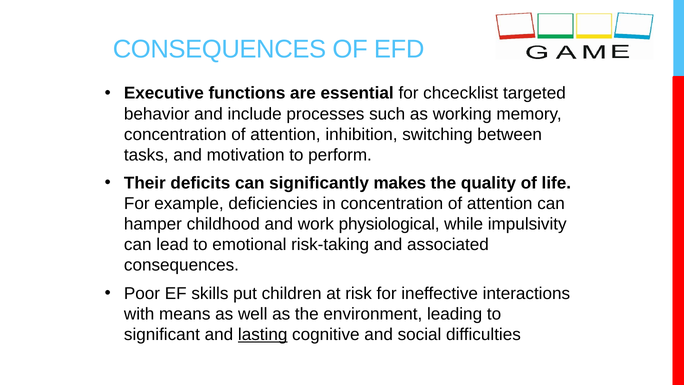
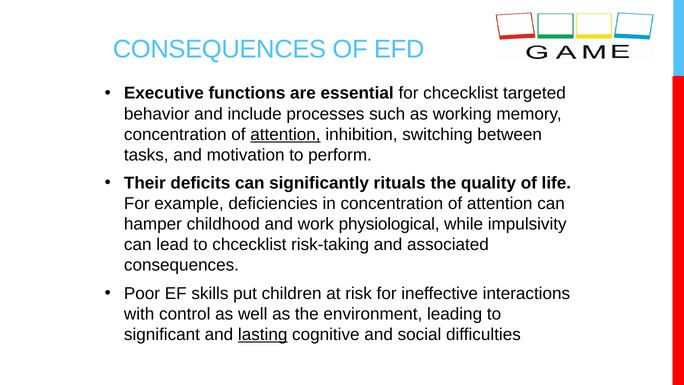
attention at (285, 134) underline: none -> present
makes: makes -> rituals
to emotional: emotional -> chcecklist
means: means -> control
